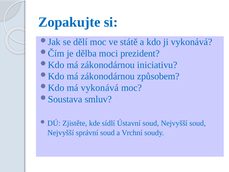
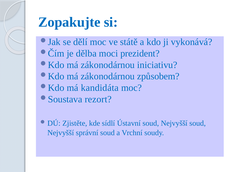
má vykonává: vykonává -> kandidáta
smluv: smluv -> rezort
